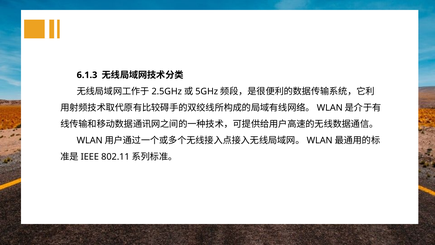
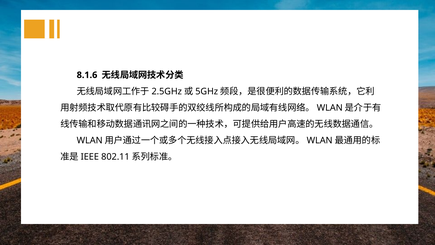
6.1.3: 6.1.3 -> 8.1.6
